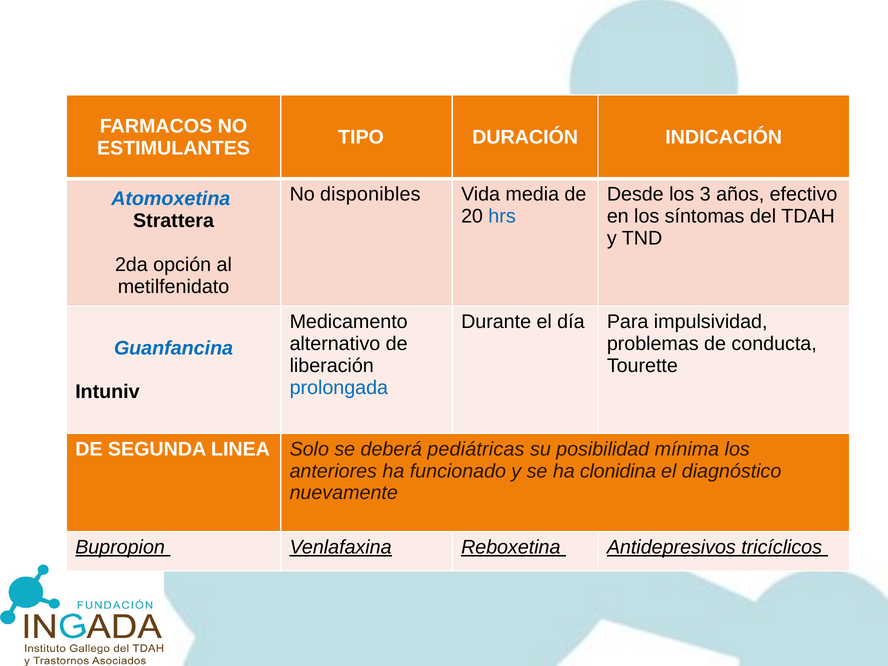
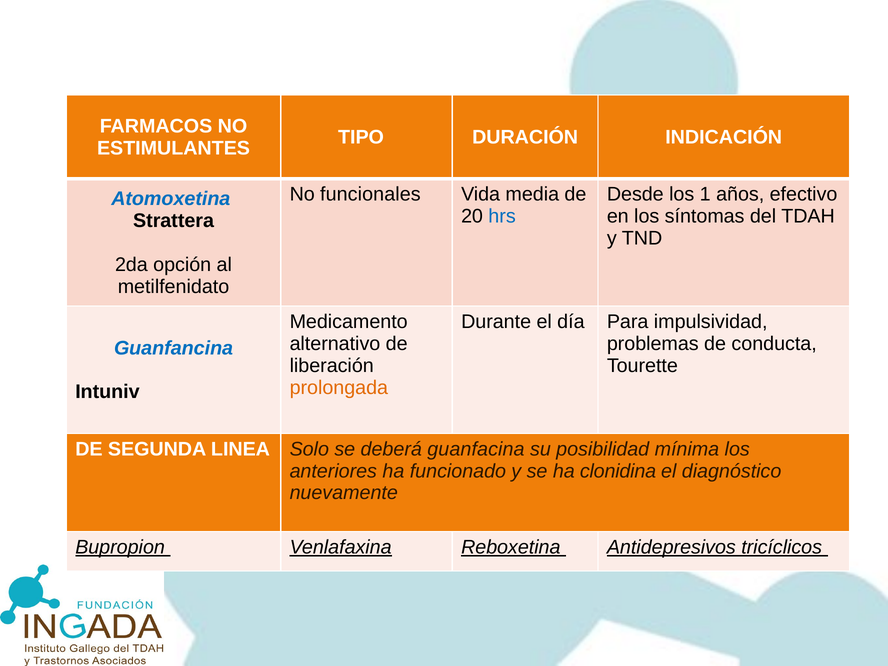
disponibles: disponibles -> funcionales
3: 3 -> 1
prolongada colour: blue -> orange
pediátricas: pediátricas -> guanfacina
